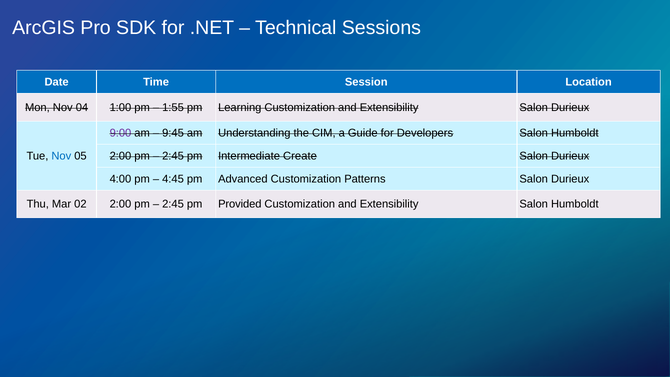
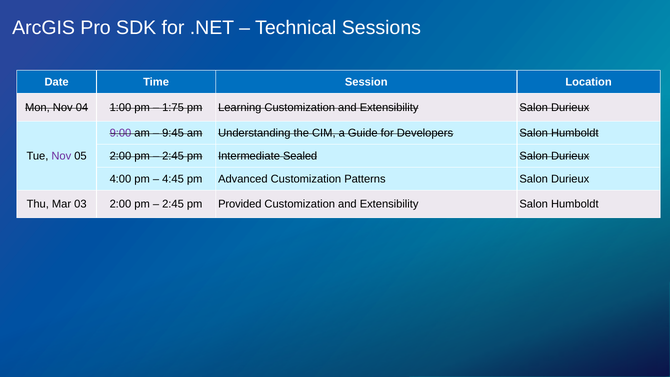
1:55: 1:55 -> 1:75
Nov at (61, 156) colour: blue -> purple
Create: Create -> Sealed
02: 02 -> 03
